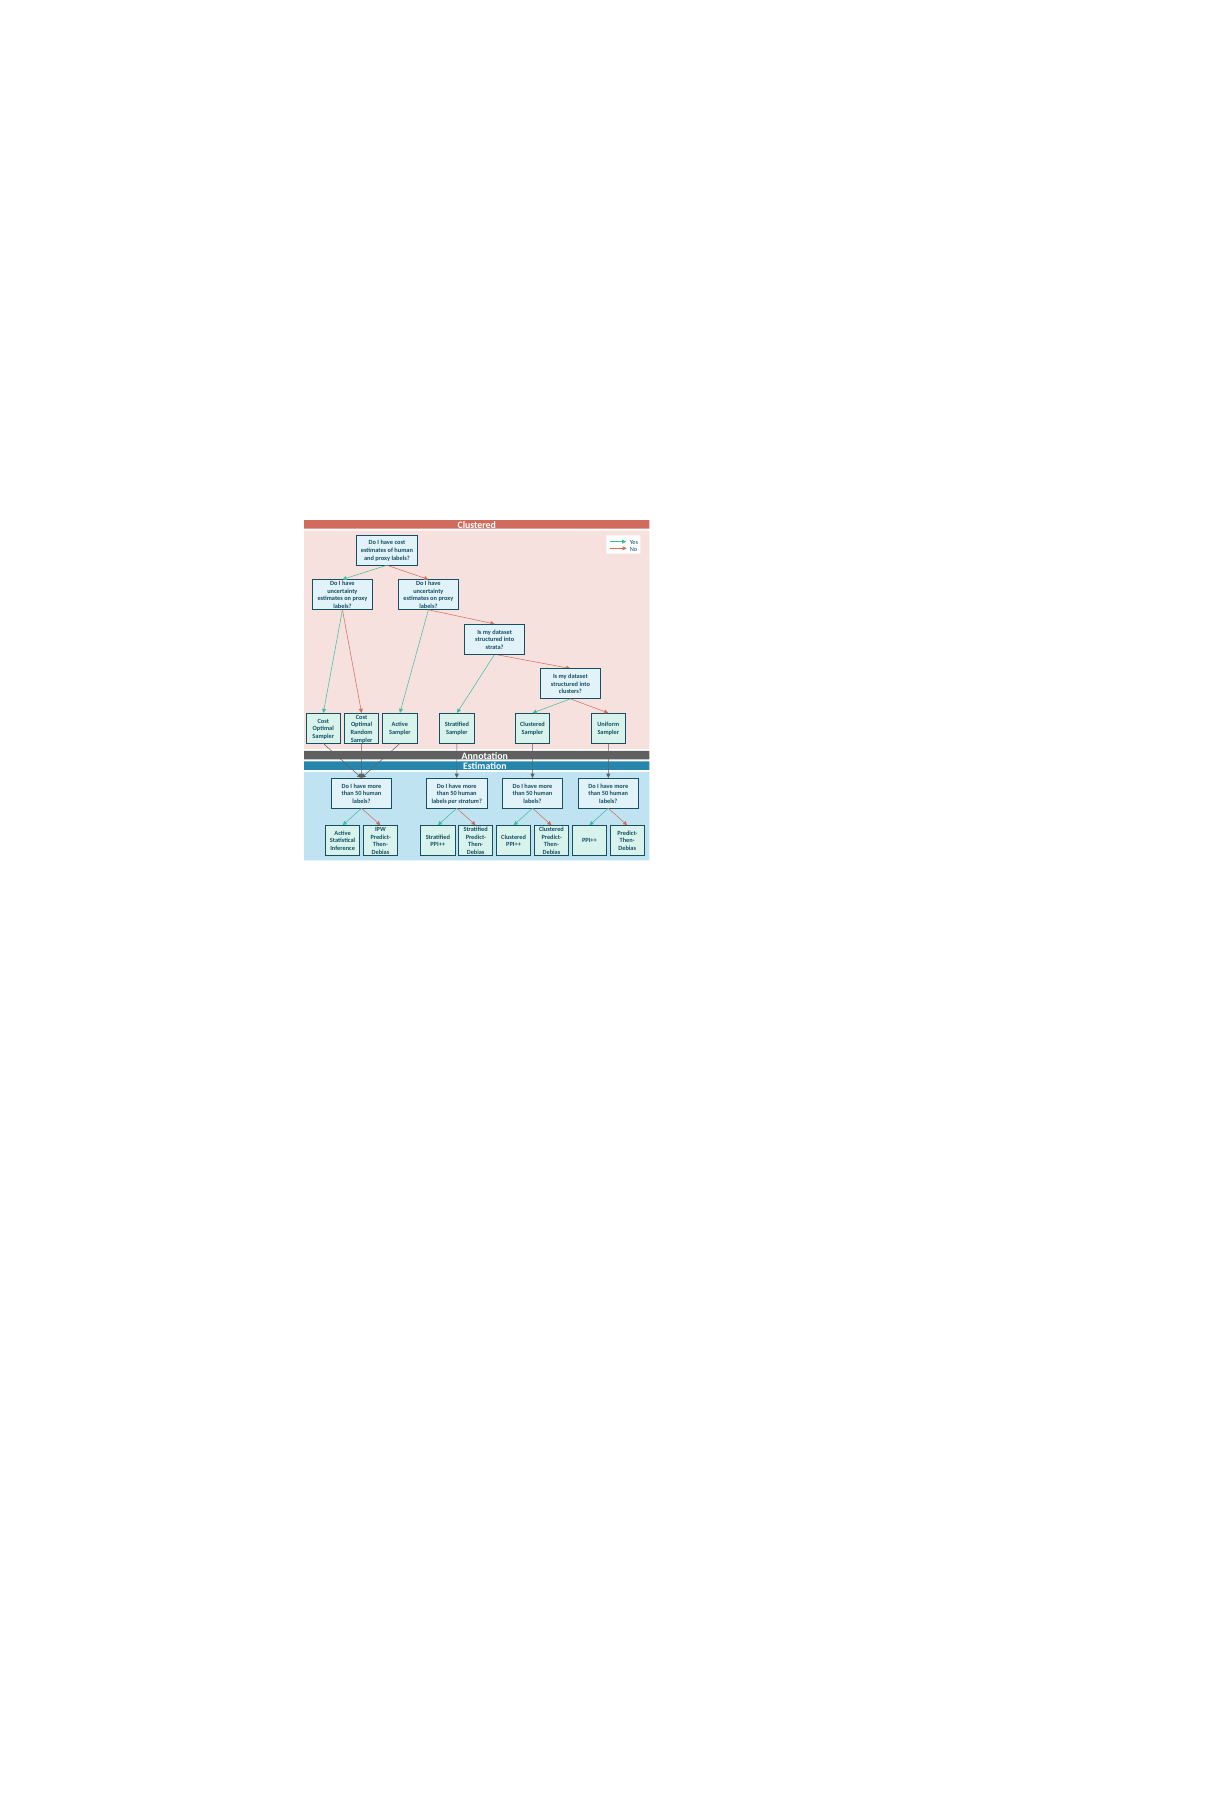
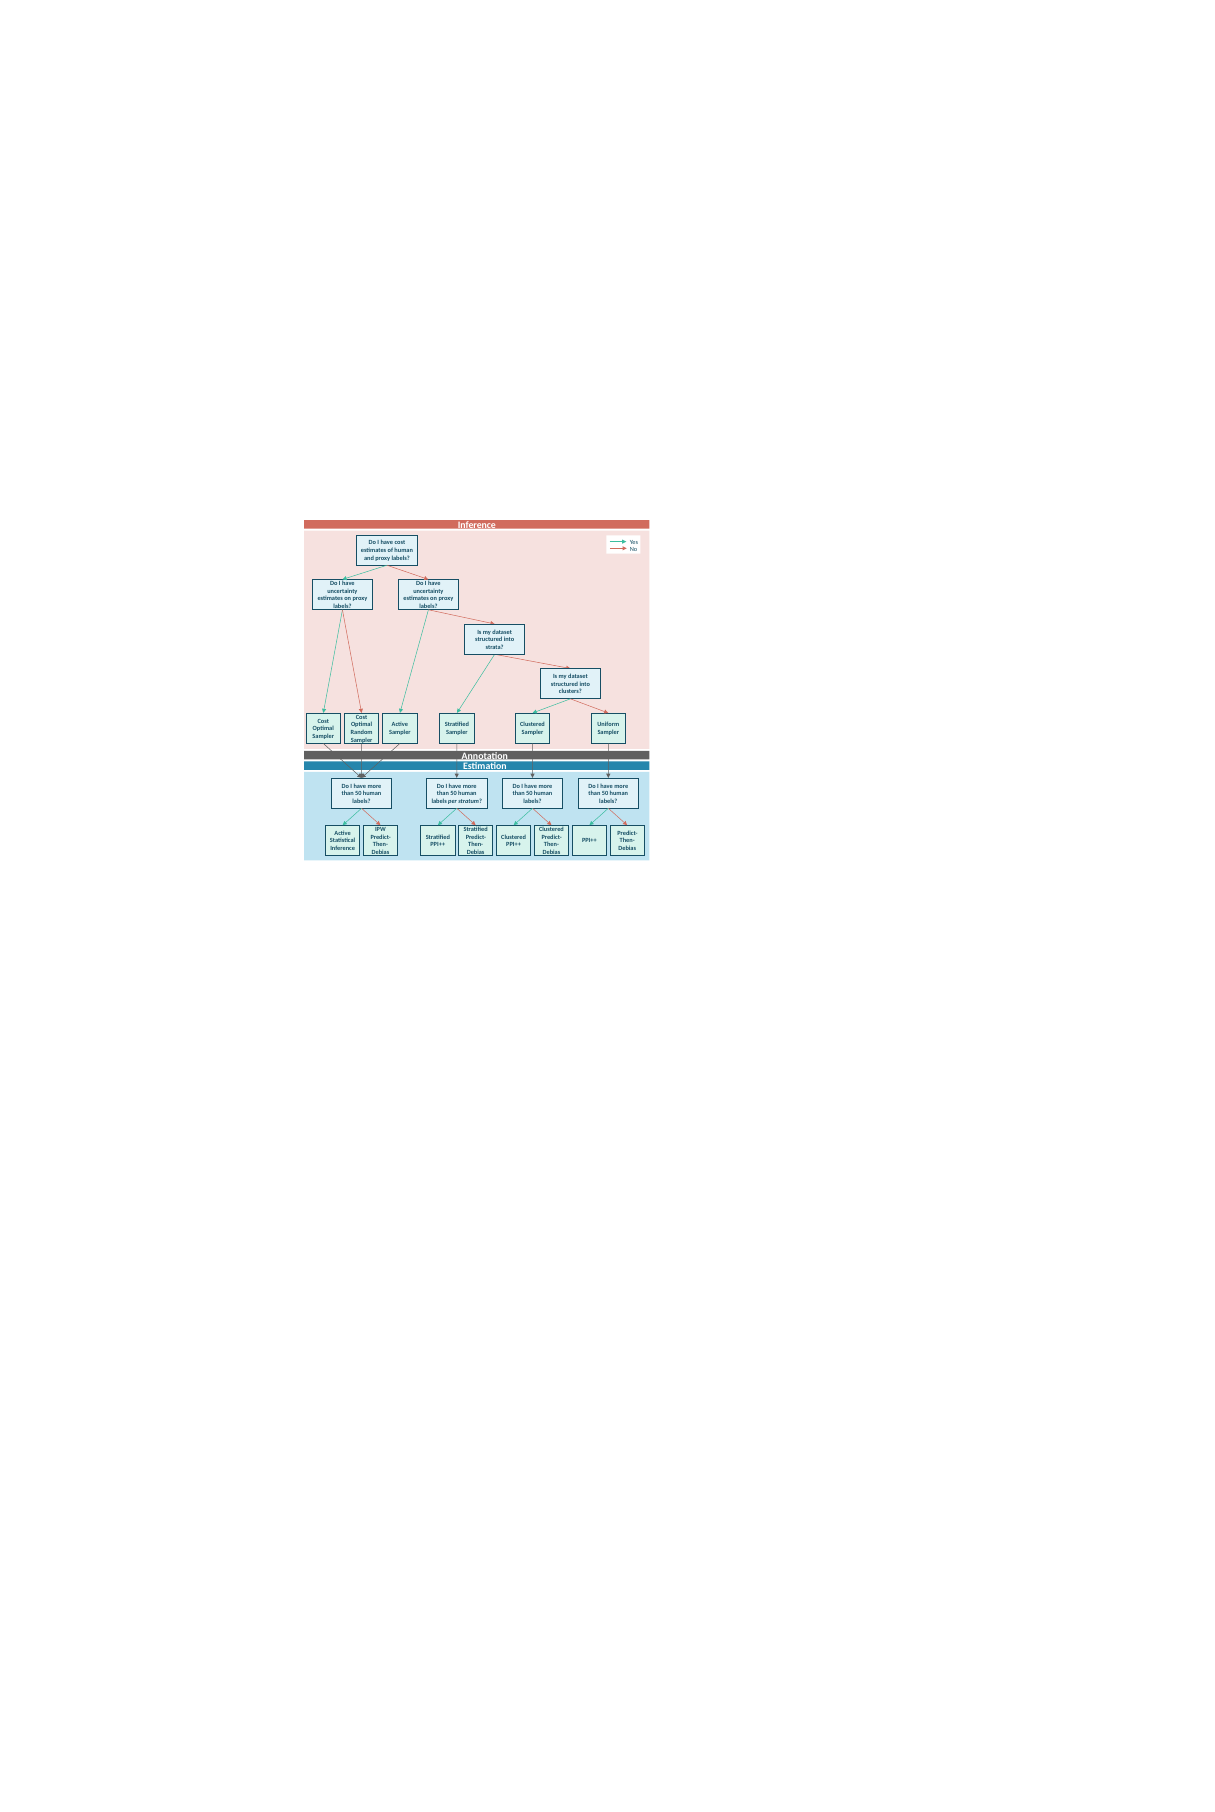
Clustered at (477, 525): Clustered -> Inference
